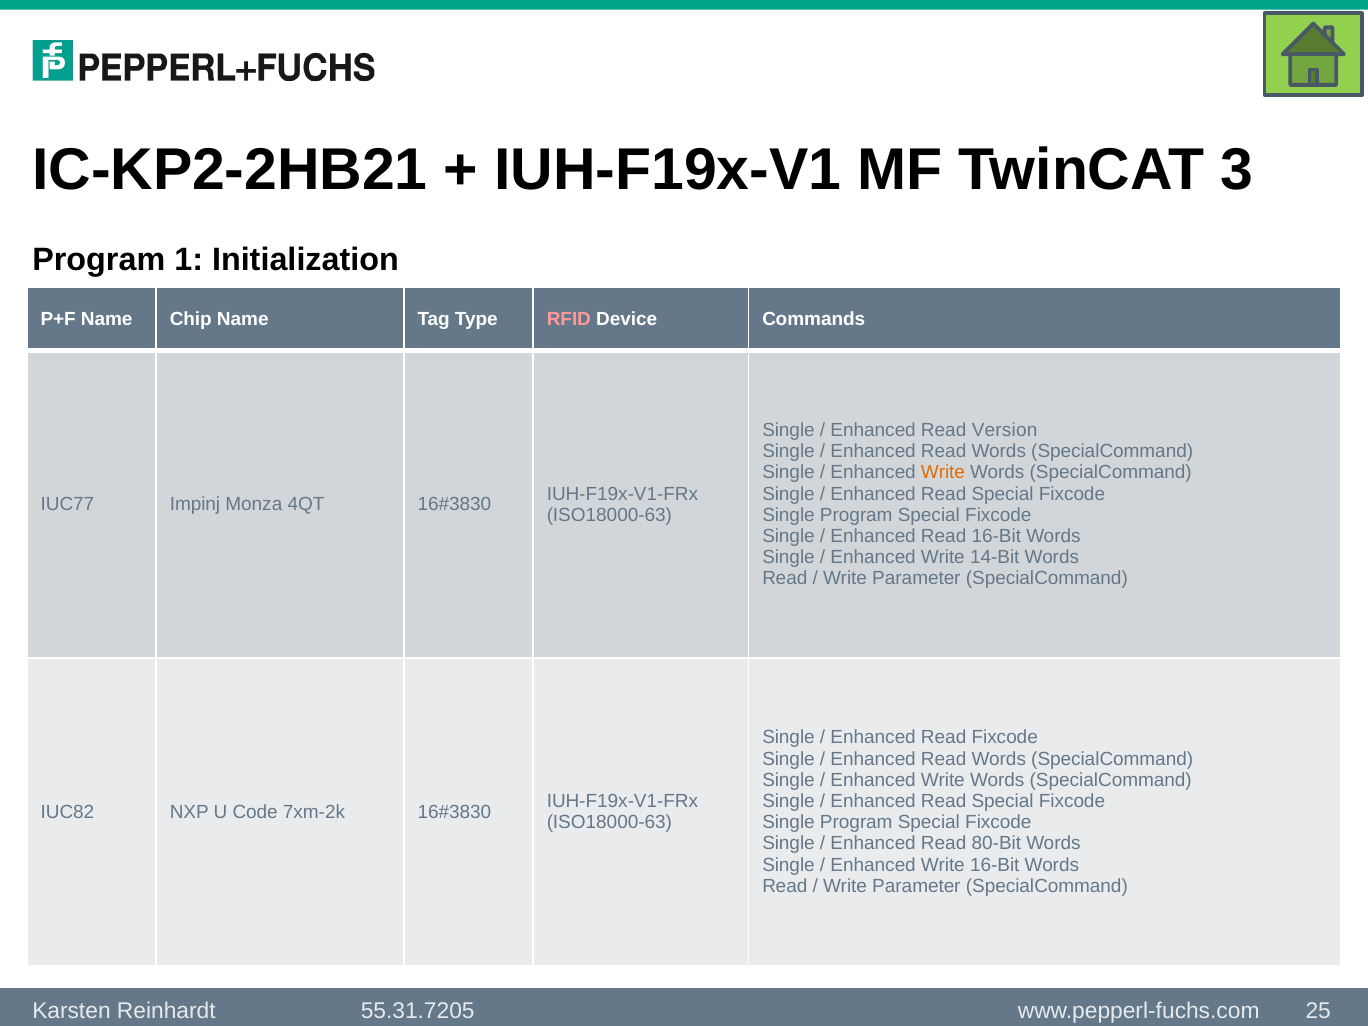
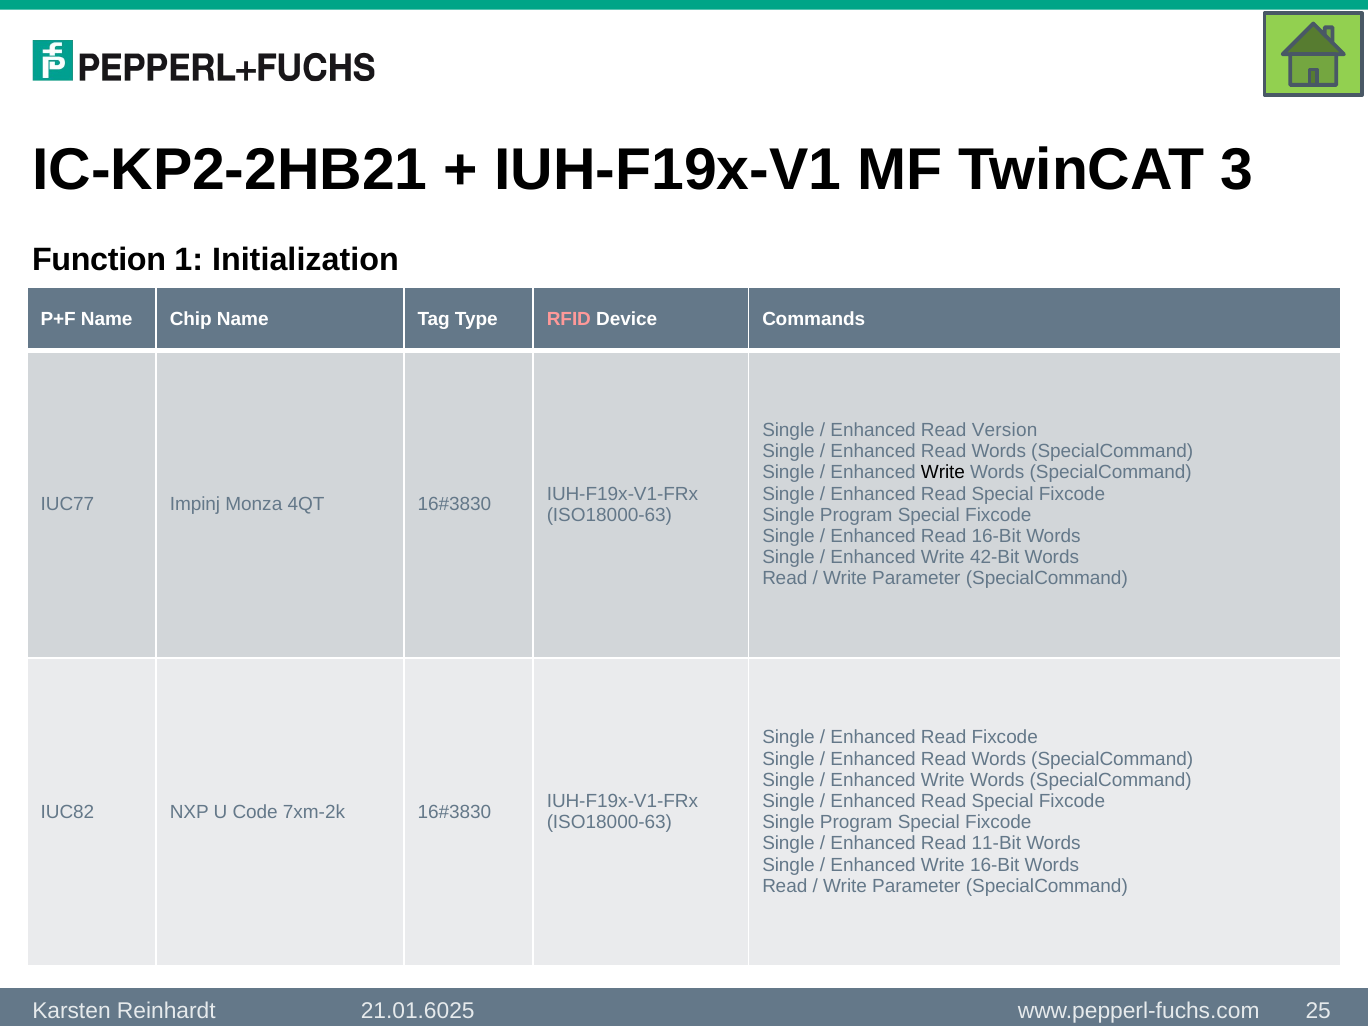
Program at (99, 259): Program -> Function
Write at (943, 473) colour: orange -> black
14-Bit: 14-Bit -> 42-Bit
80-Bit: 80-Bit -> 11-Bit
55.31.7205: 55.31.7205 -> 21.01.6025
